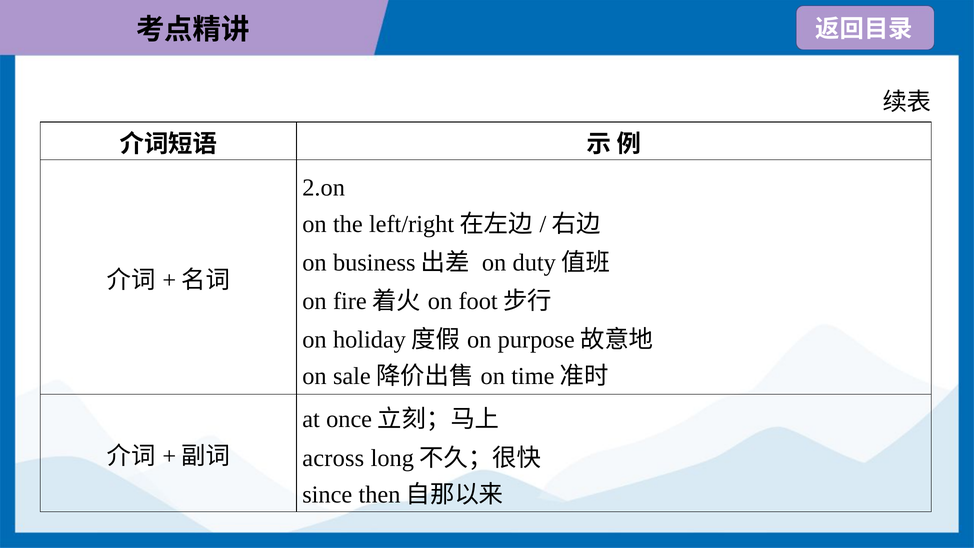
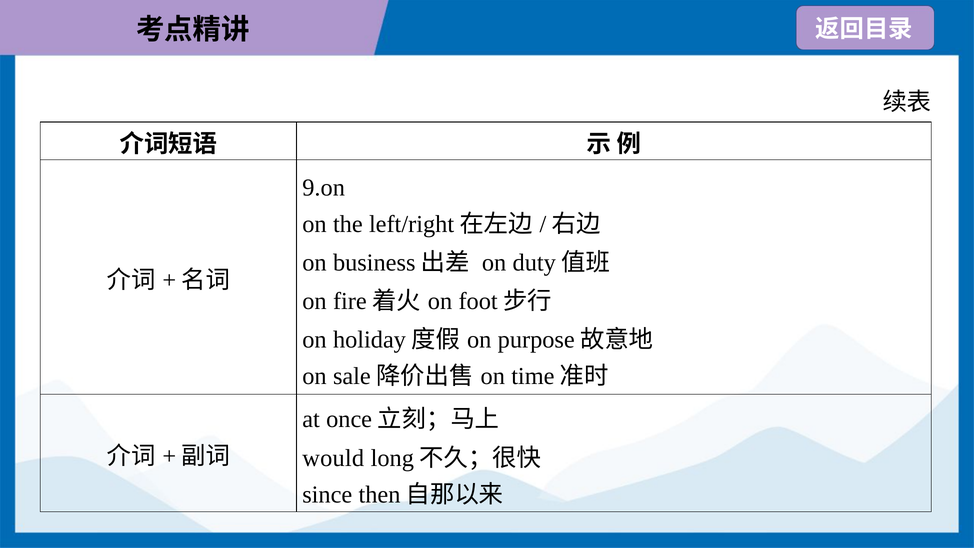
2.on: 2.on -> 9.on
across: across -> would
